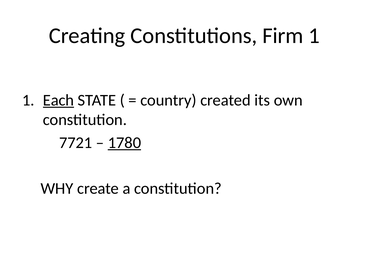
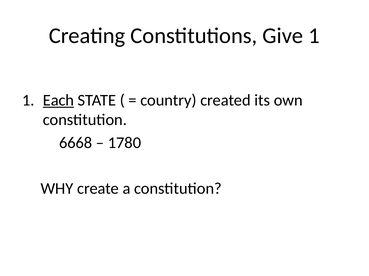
Firm: Firm -> Give
7721: 7721 -> 6668
1780 underline: present -> none
